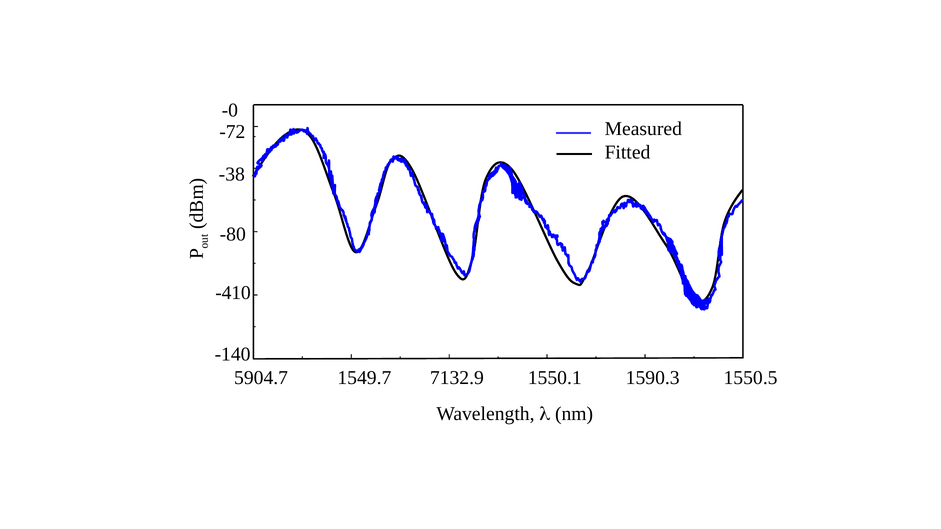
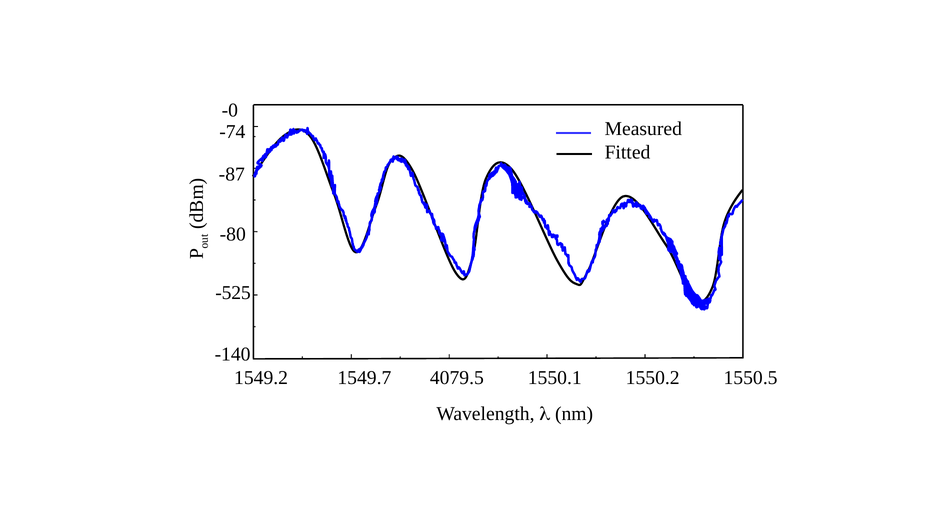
-72: -72 -> -74
-38: -38 -> -87
-410: -410 -> -525
5904.7: 5904.7 -> 1549.2
7132.9: 7132.9 -> 4079.5
1590.3: 1590.3 -> 1550.2
